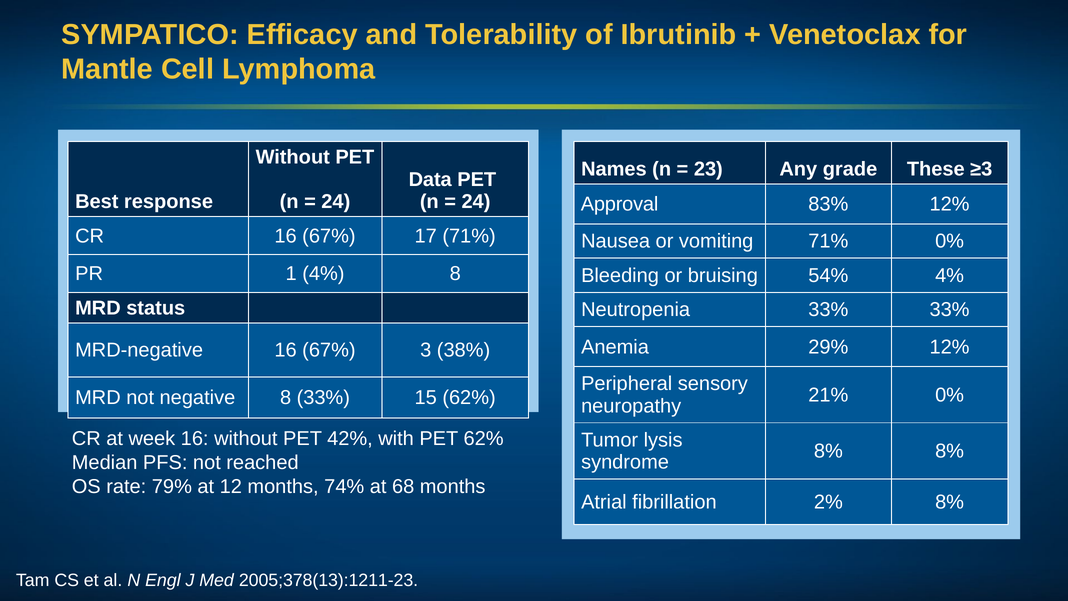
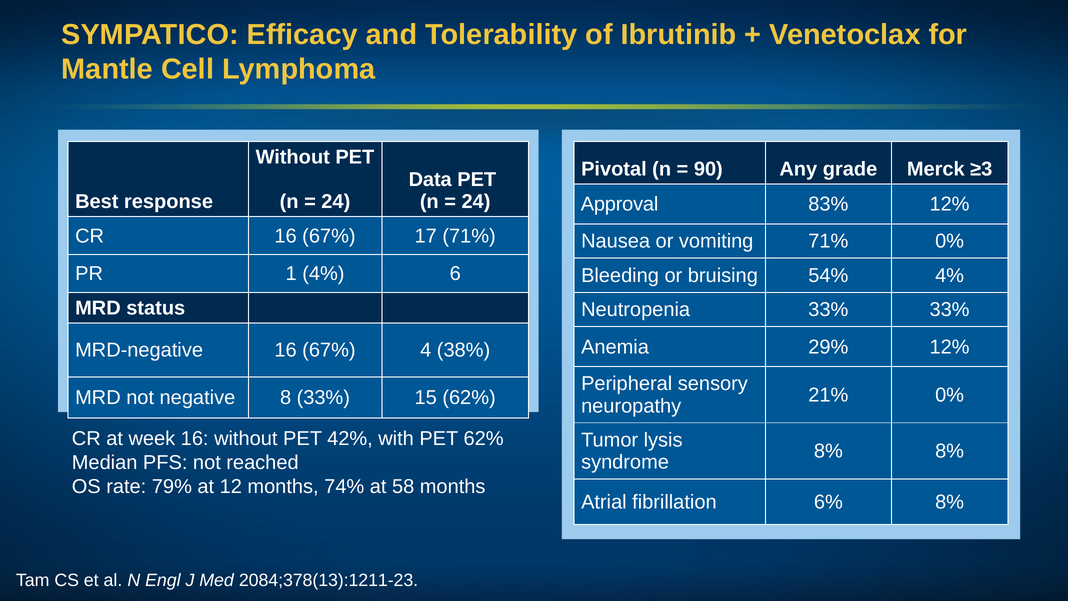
Names: Names -> Pivotal
23: 23 -> 90
These: These -> Merck
4% 8: 8 -> 6
3: 3 -> 4
68: 68 -> 58
2%: 2% -> 6%
2005;378(13):1211-23: 2005;378(13):1211-23 -> 2084;378(13):1211-23
